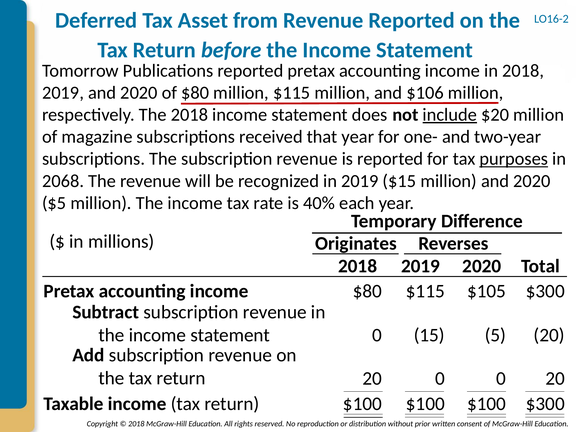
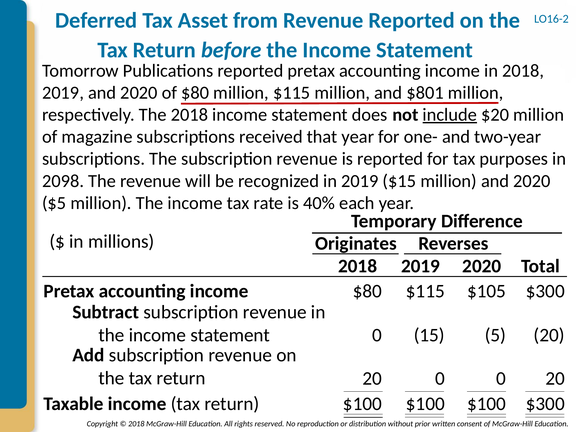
$106: $106 -> $801
purposes underline: present -> none
2068: 2068 -> 2098
